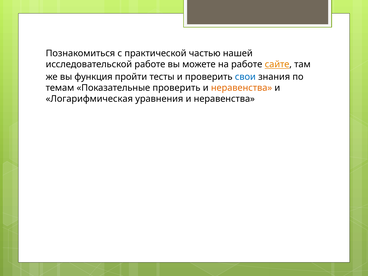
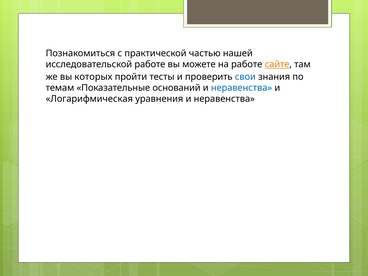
функция: функция -> которых
Показательные проверить: проверить -> оснований
неравенства at (242, 88) colour: orange -> blue
